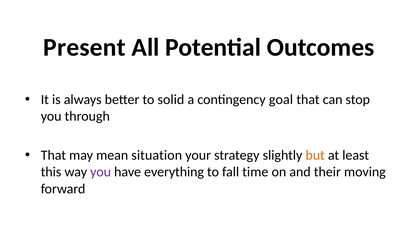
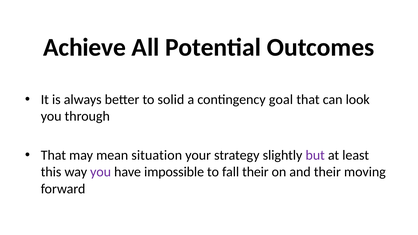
Present: Present -> Achieve
stop: stop -> look
but colour: orange -> purple
everything: everything -> impossible
fall time: time -> their
